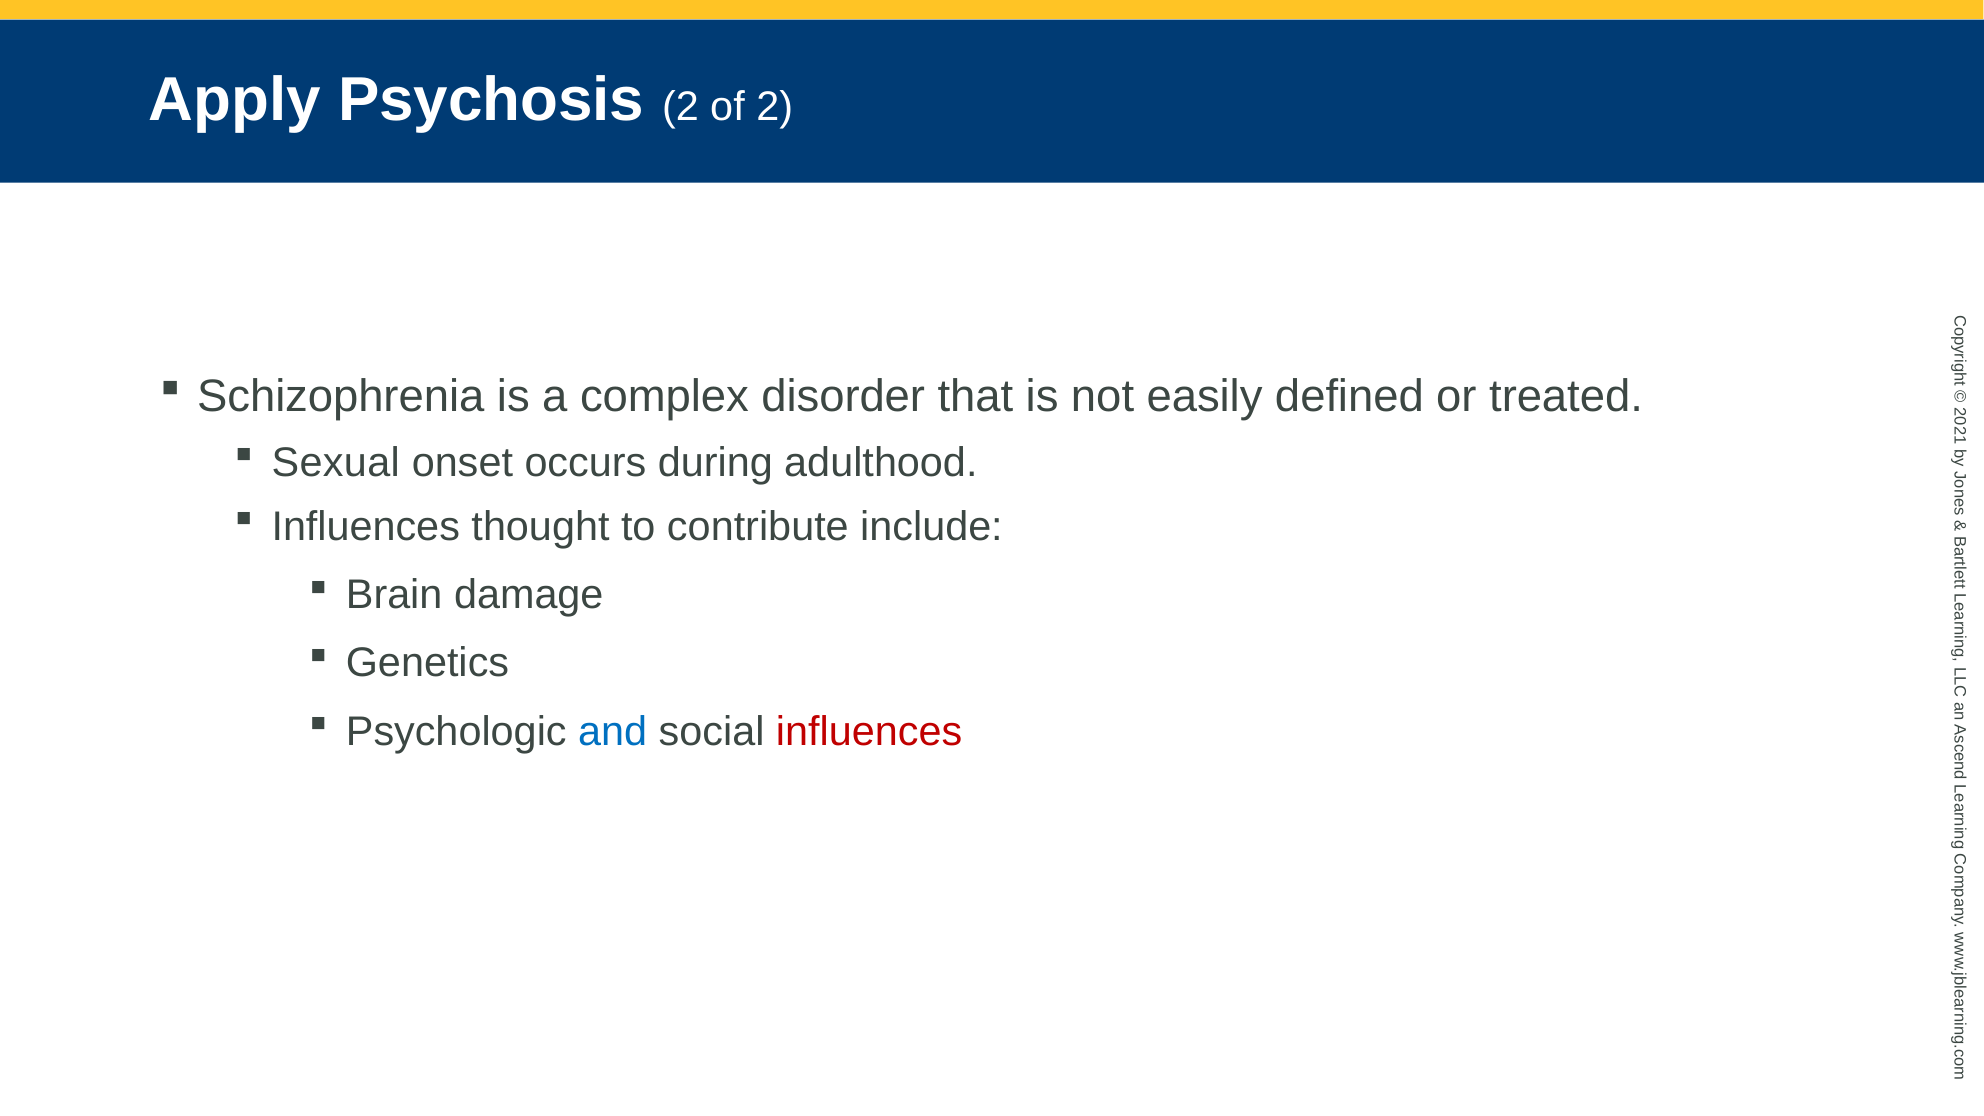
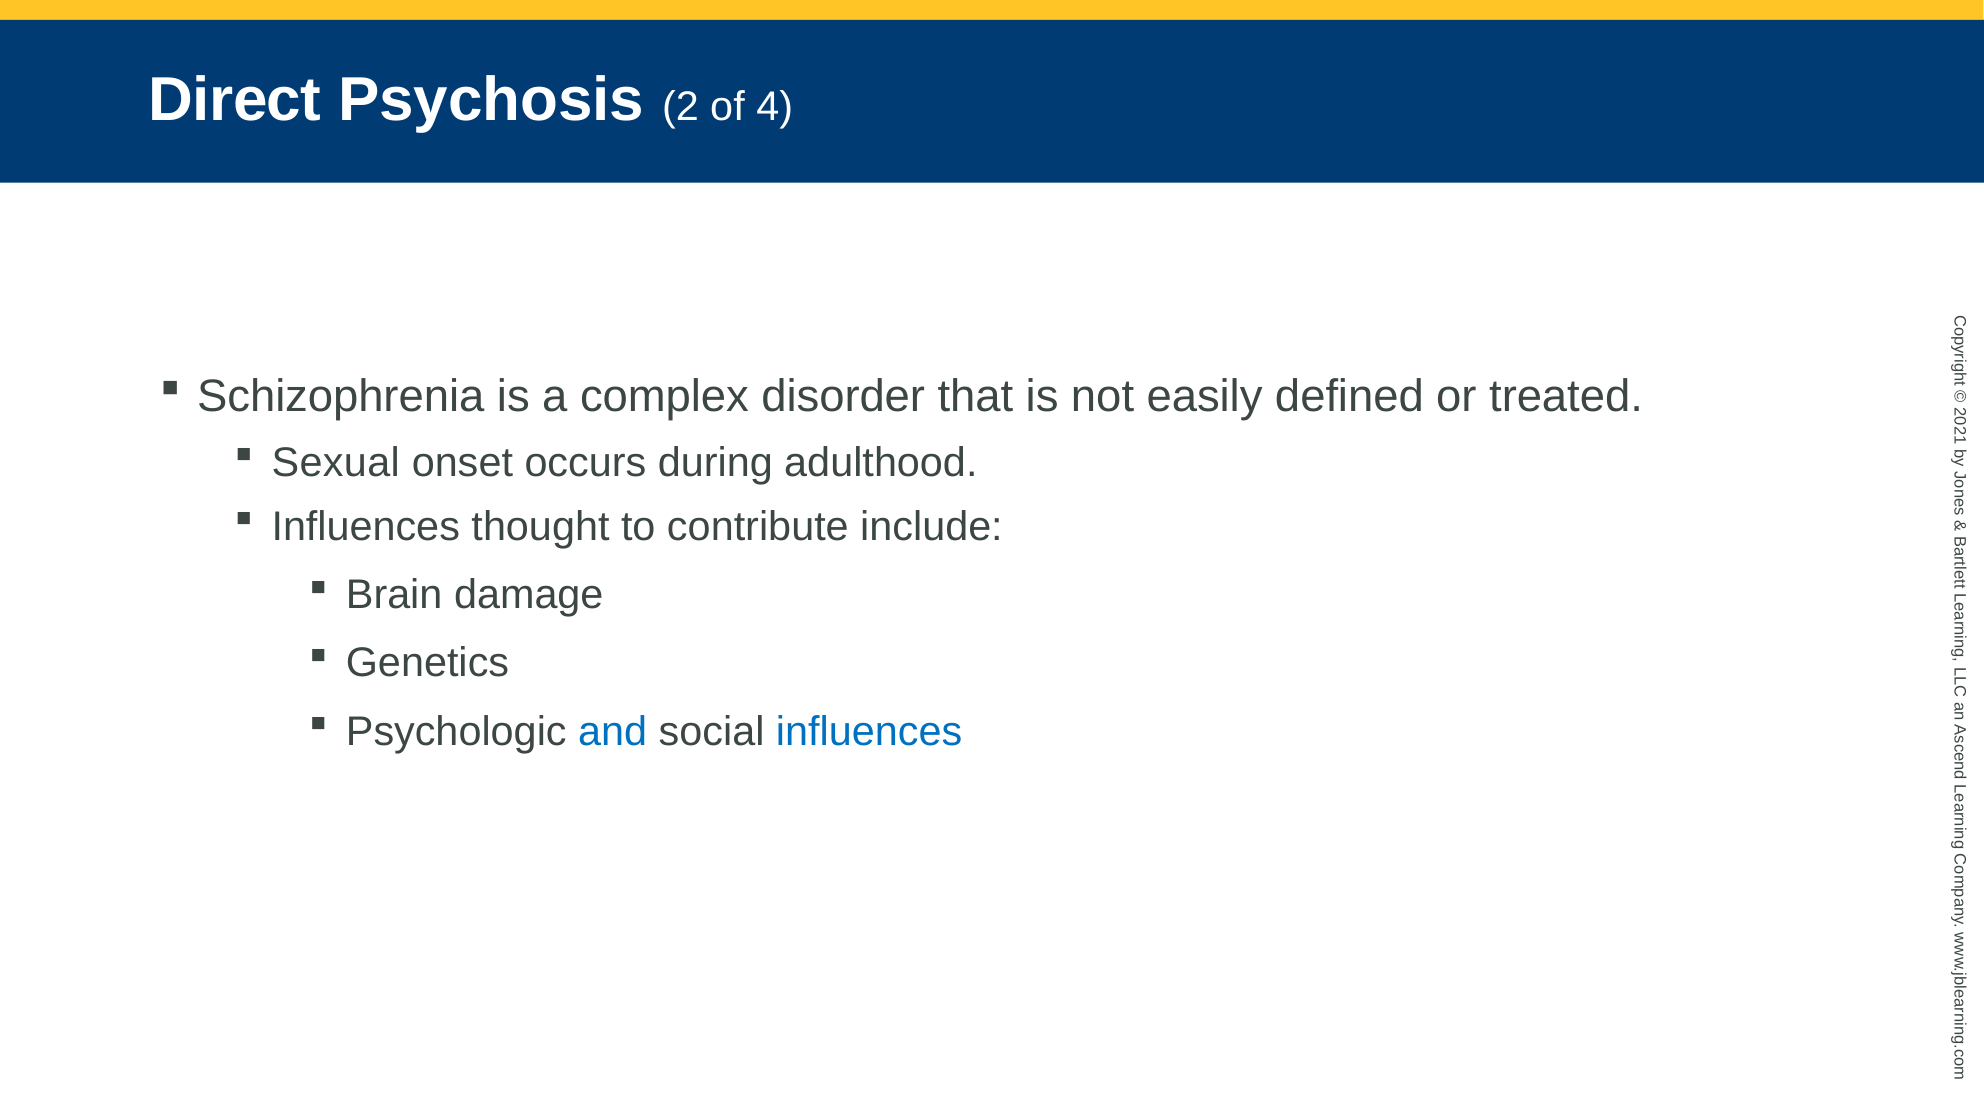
Apply: Apply -> Direct
of 2: 2 -> 4
influences at (869, 732) colour: red -> blue
